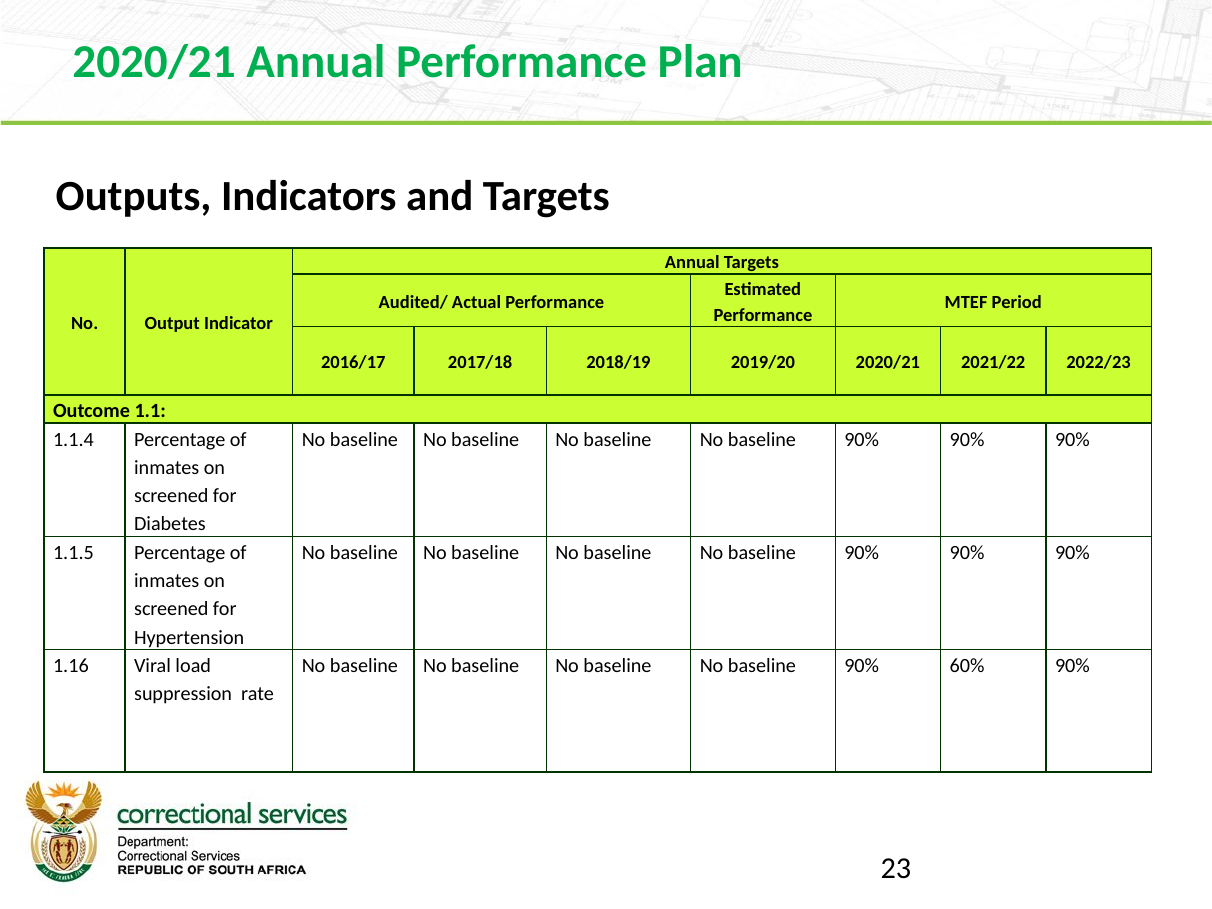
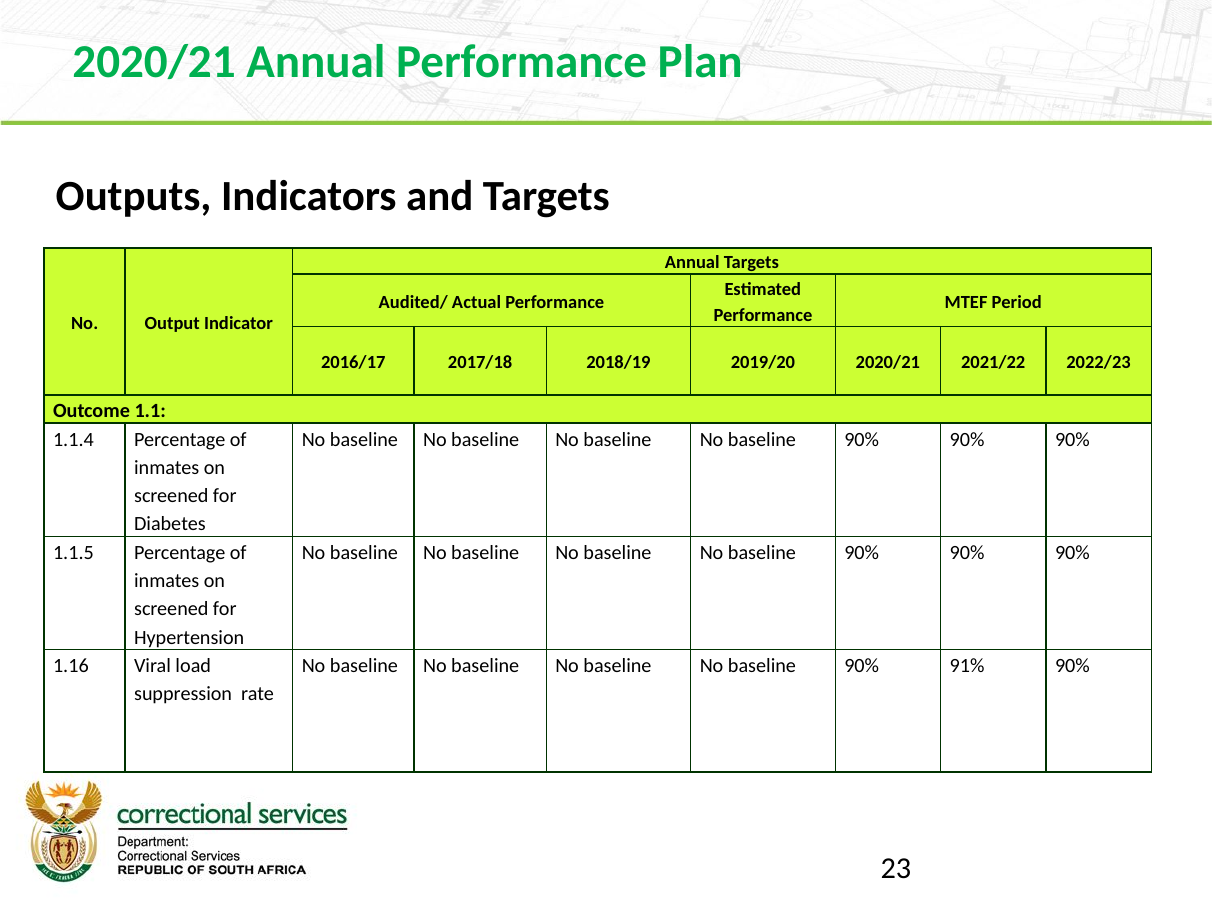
60%: 60% -> 91%
